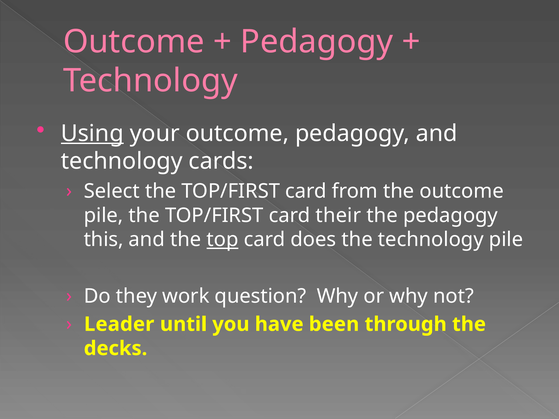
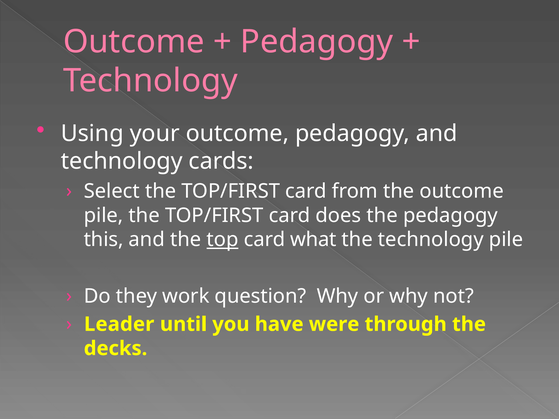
Using underline: present -> none
their: their -> does
does: does -> what
been: been -> were
